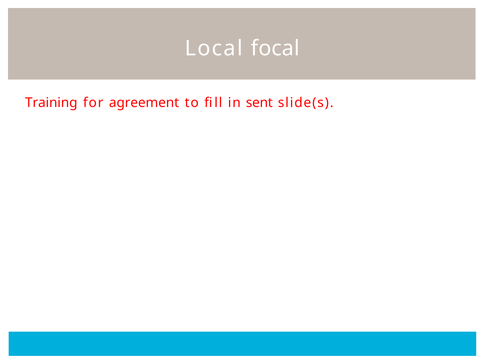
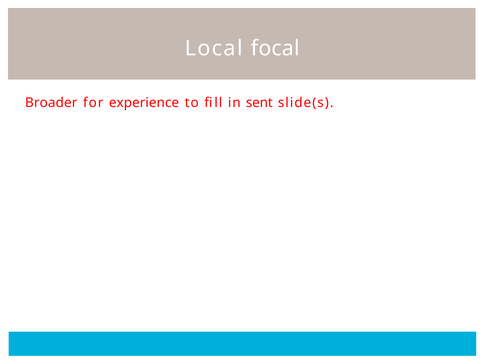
Training: Training -> Broader
agreement: agreement -> experience
